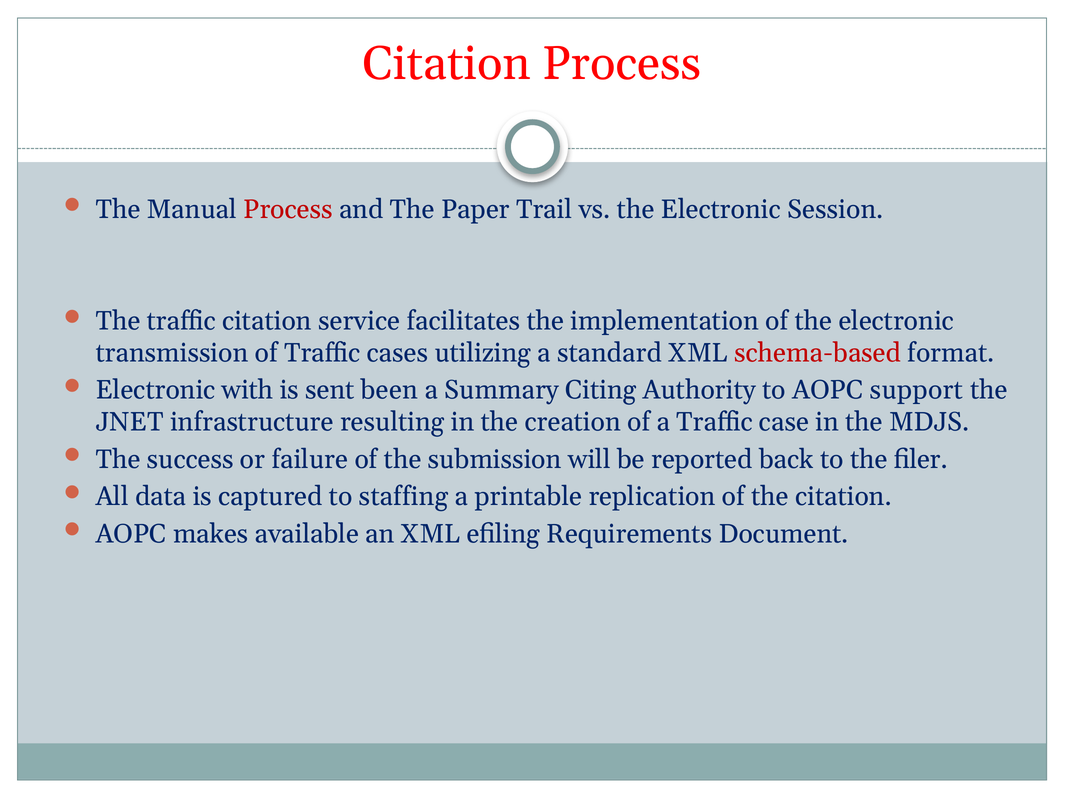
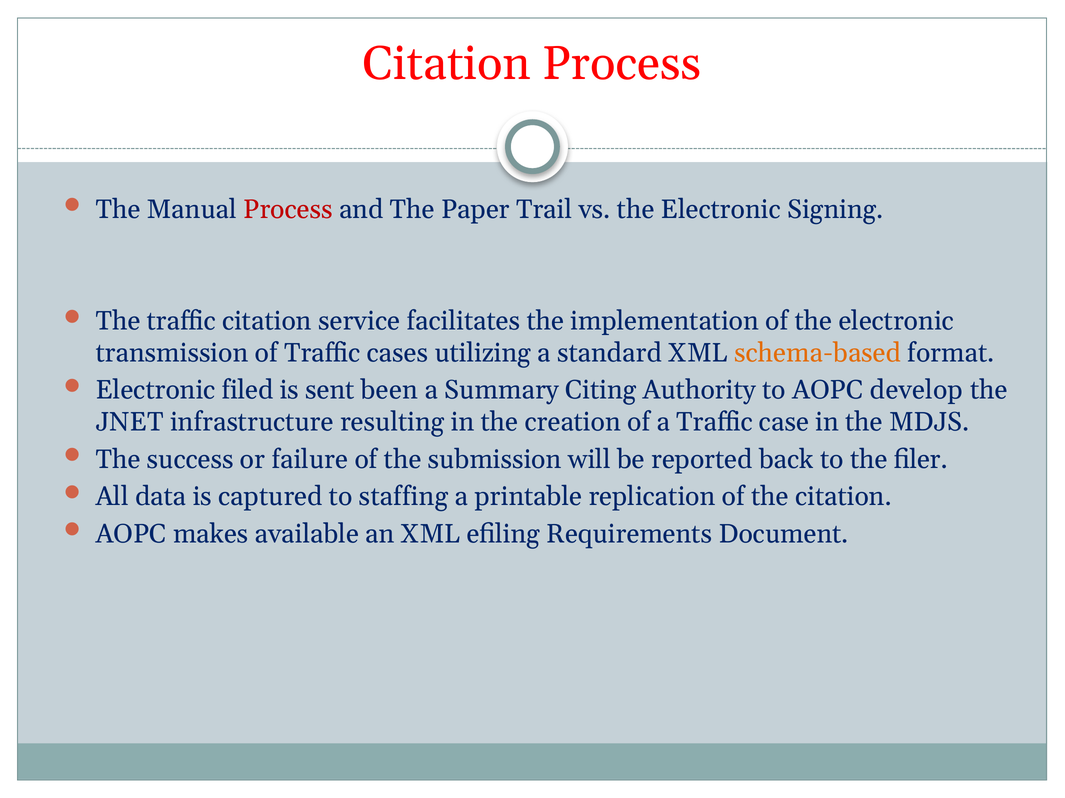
Session: Session -> Signing
schema-based colour: red -> orange
with: with -> filed
support: support -> develop
